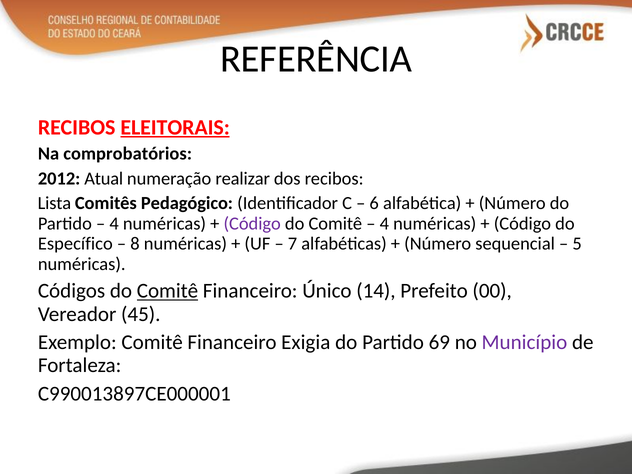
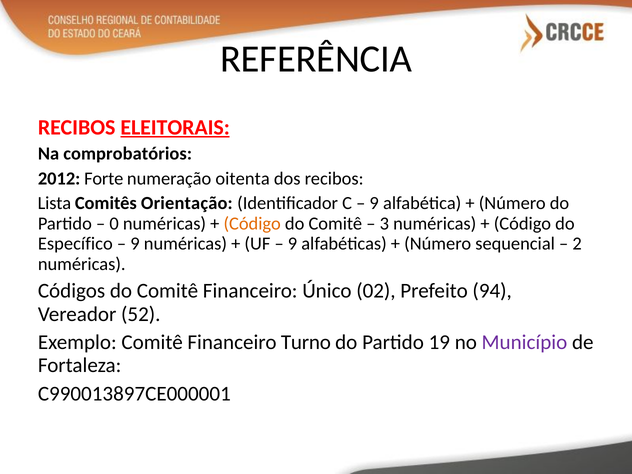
Atual: Atual -> Forte
realizar: realizar -> oitenta
Pedagógico: Pedagógico -> Orientação
6 at (374, 203): 6 -> 9
4 at (114, 223): 4 -> 0
Código at (252, 223) colour: purple -> orange
4 at (384, 223): 4 -> 3
8 at (135, 244): 8 -> 9
7 at (292, 244): 7 -> 9
5: 5 -> 2
Comitê at (168, 291) underline: present -> none
14: 14 -> 02
00: 00 -> 94
45: 45 -> 52
Exigia: Exigia -> Turno
69: 69 -> 19
